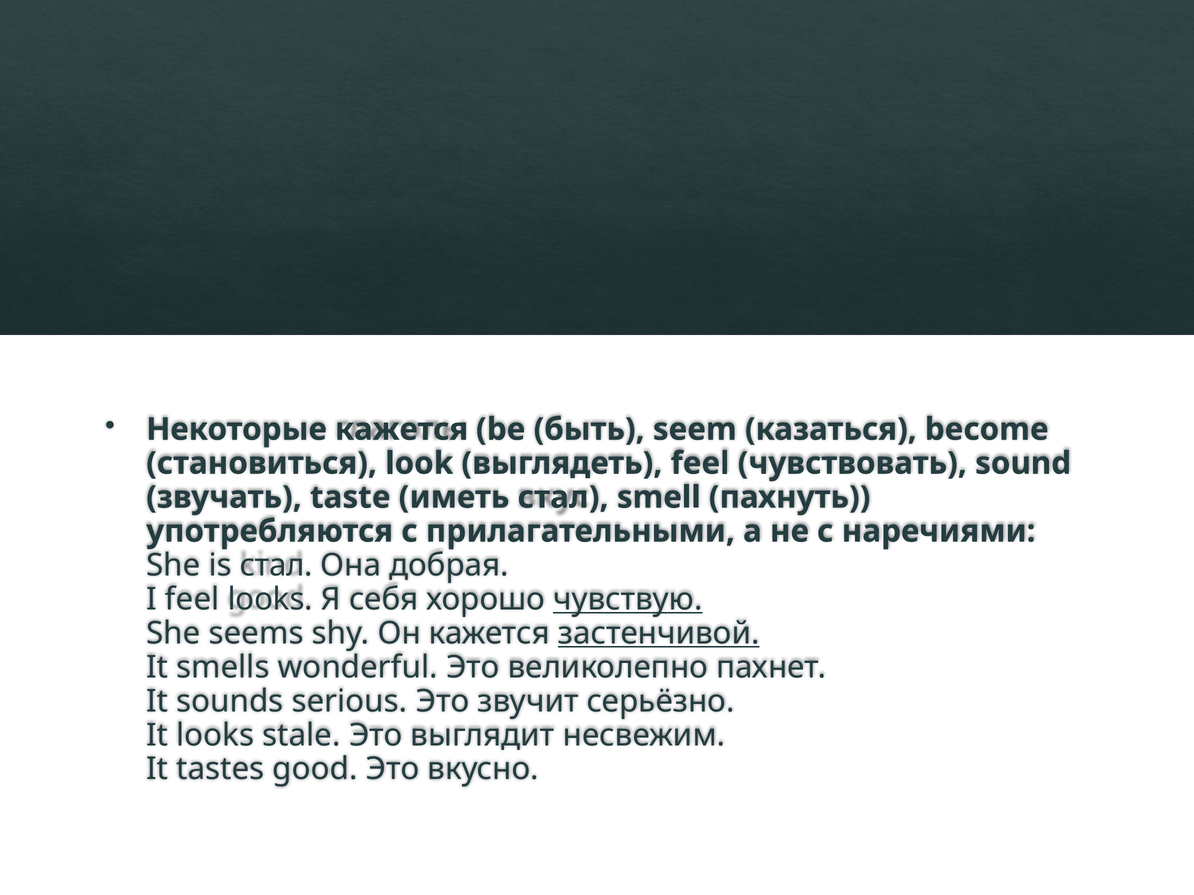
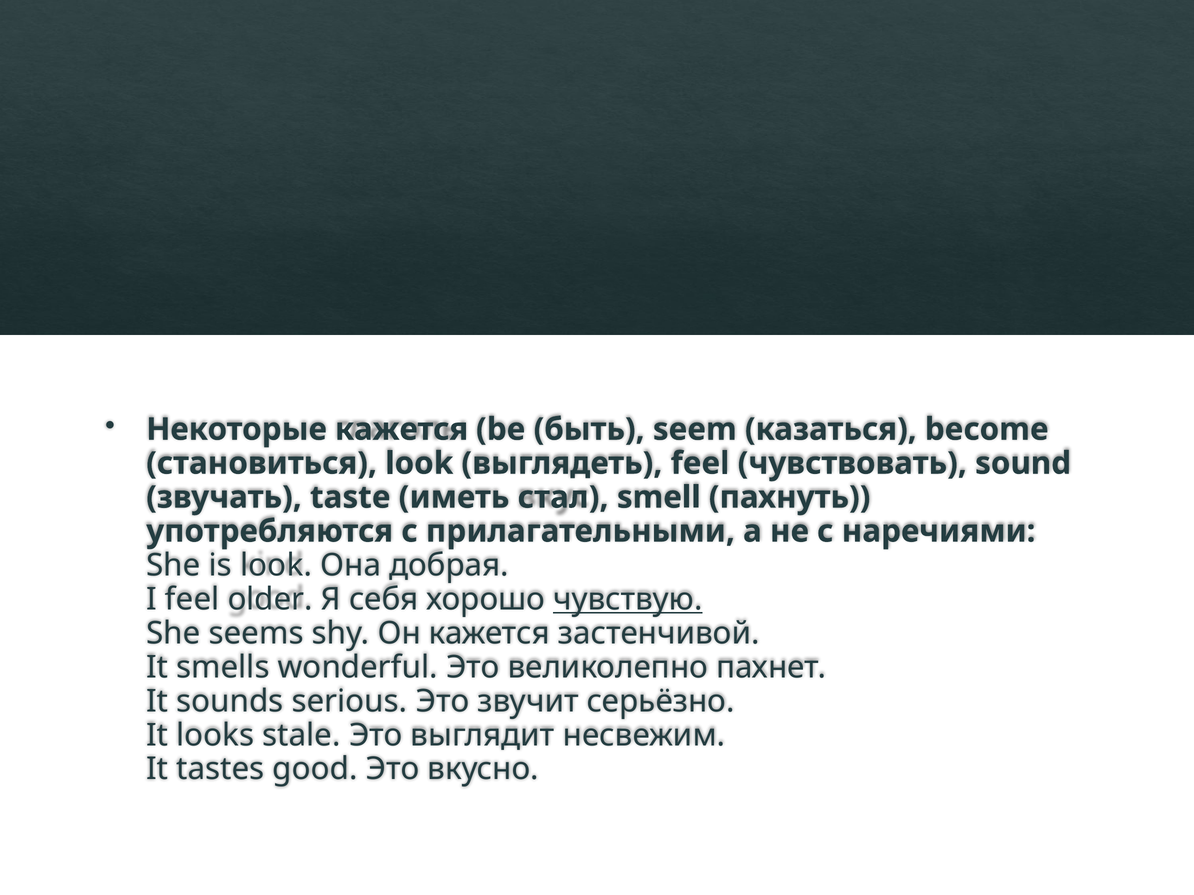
is стал: стал -> look
feel looks: looks -> older
застенчивой underline: present -> none
